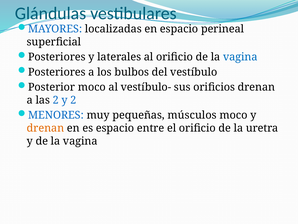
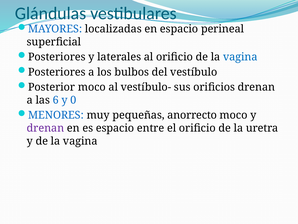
las 2: 2 -> 6
y 2: 2 -> 0
músculos: músculos -> anorrecto
drenan at (45, 128) colour: orange -> purple
